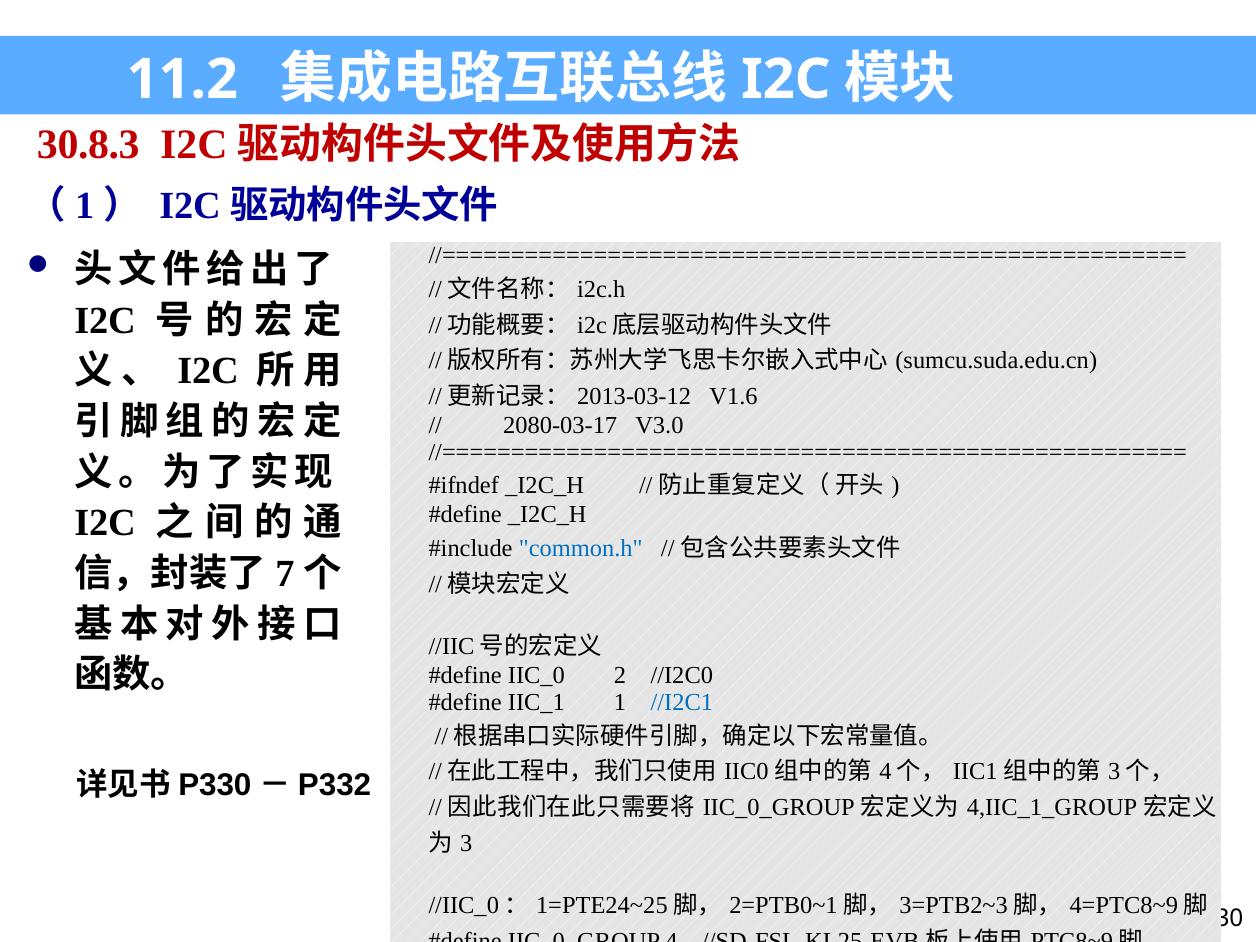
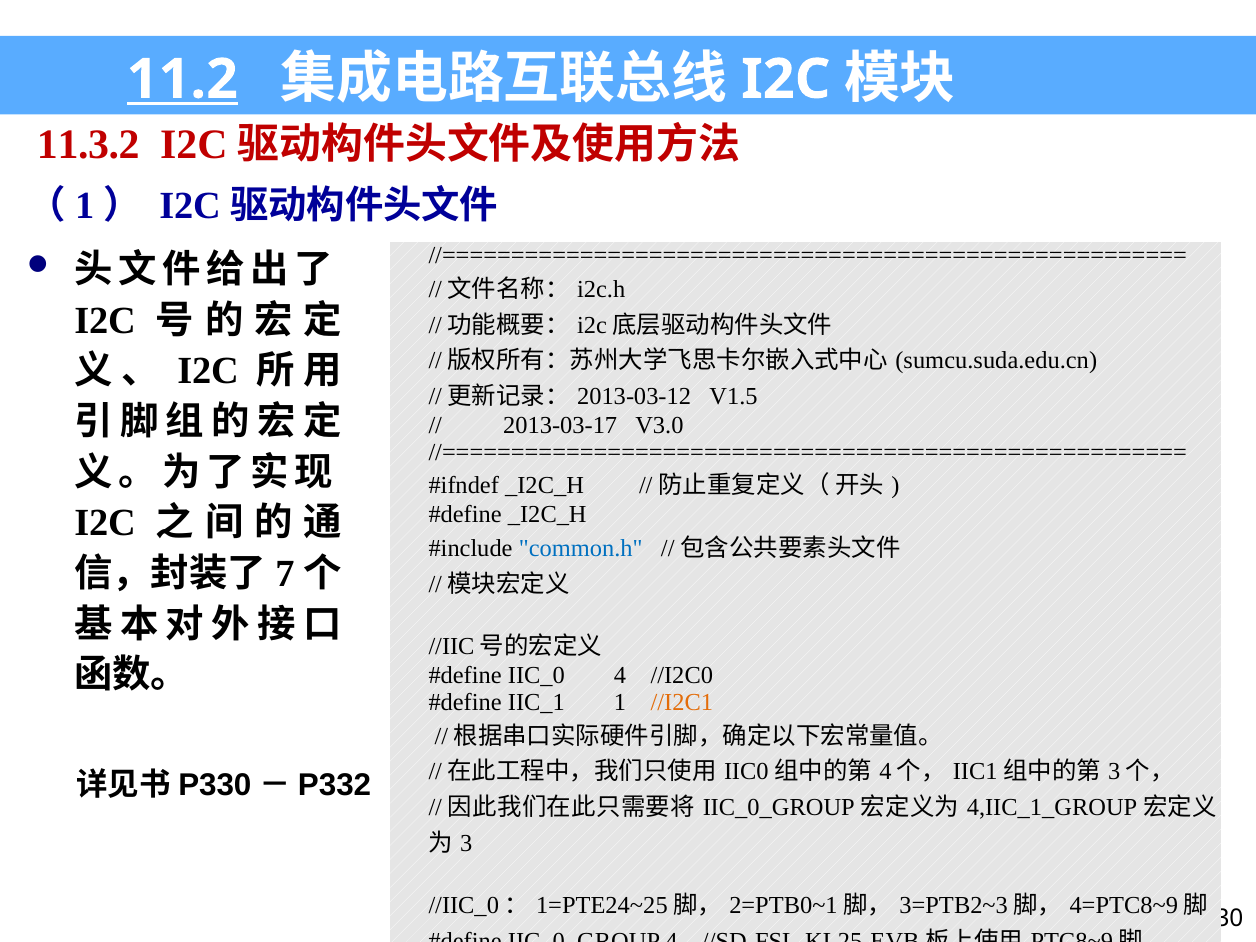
11.2 underline: none -> present
30.8.3: 30.8.3 -> 11.3.2
V1.6: V1.6 -> V1.5
2080-03-17: 2080-03-17 -> 2013-03-17
2 at (620, 676): 2 -> 4
//I2C1 colour: blue -> orange
